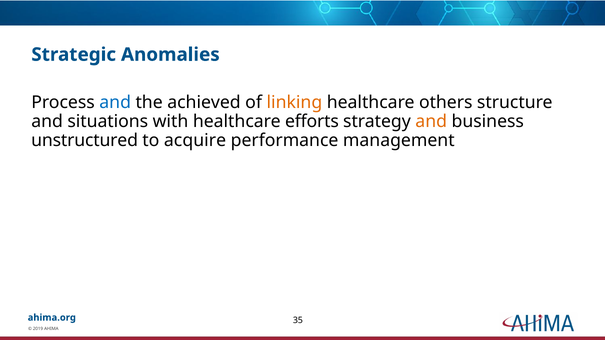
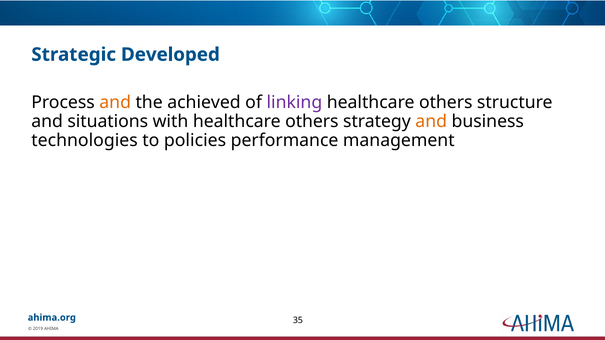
Anomalies: Anomalies -> Developed
and at (115, 102) colour: blue -> orange
linking colour: orange -> purple
with healthcare efforts: efforts -> others
unstructured: unstructured -> technologies
acquire: acquire -> policies
